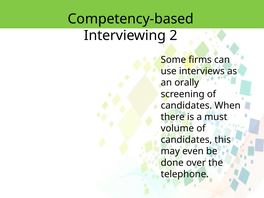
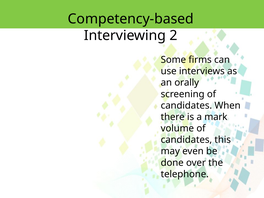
must: must -> mark
